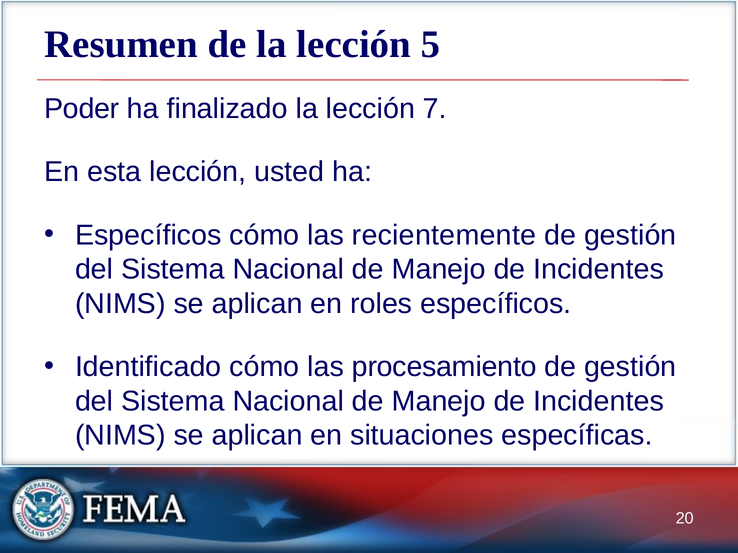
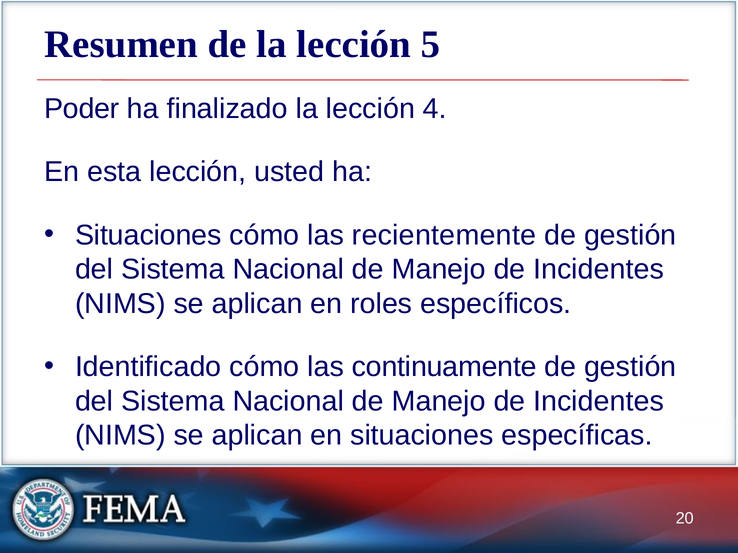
7: 7 -> 4
Específicos at (148, 235): Específicos -> Situaciones
procesamiento: procesamiento -> continuamente
